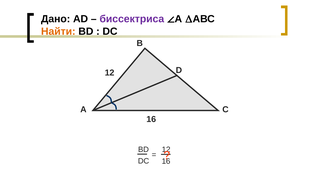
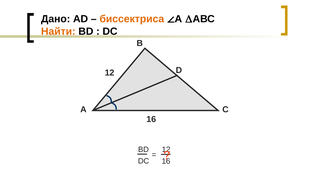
биссектриса colour: purple -> orange
